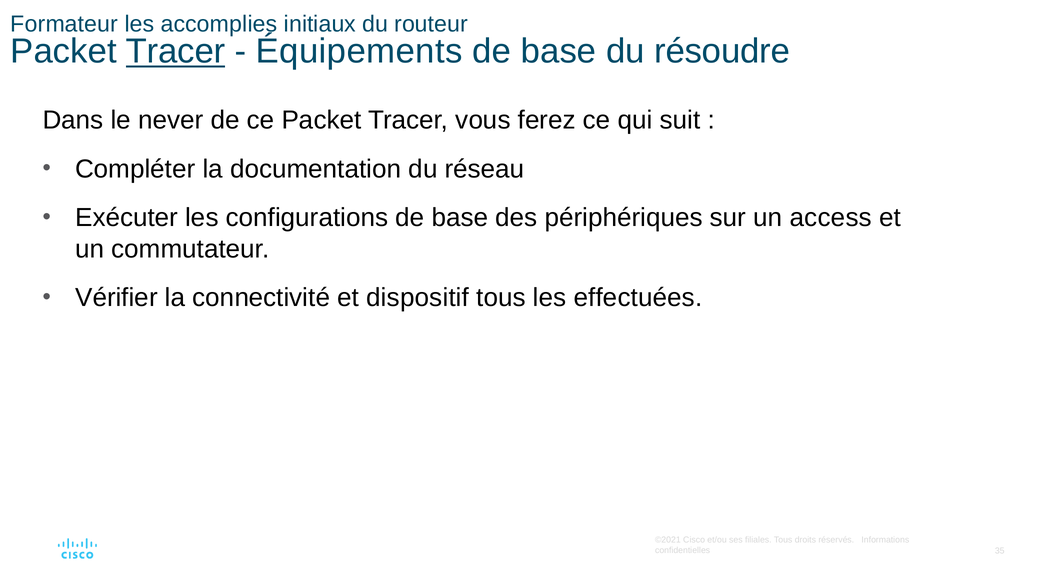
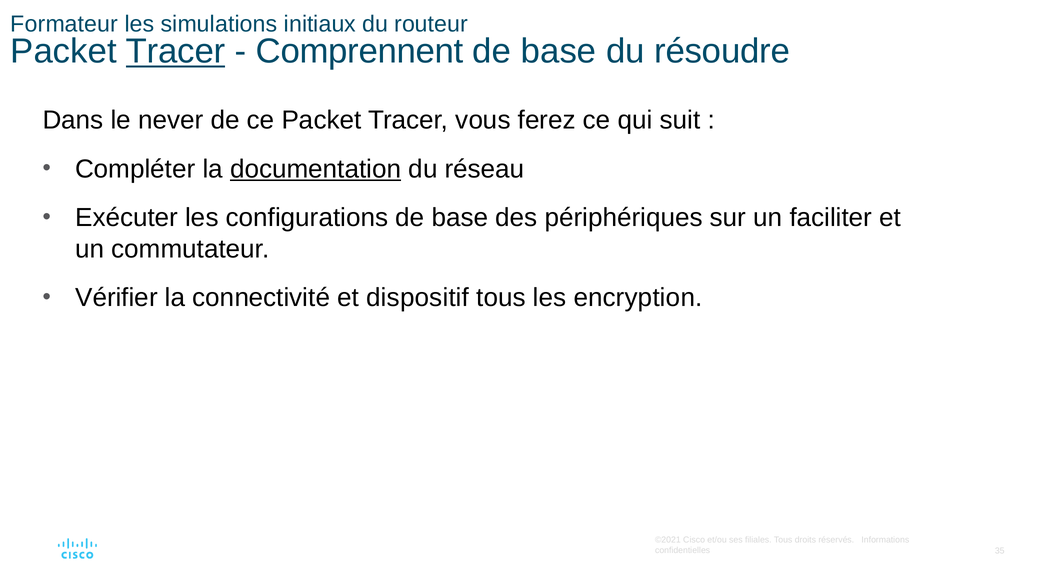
accomplies: accomplies -> simulations
Équipements: Équipements -> Comprennent
documentation underline: none -> present
access: access -> faciliter
effectuées: effectuées -> encryption
